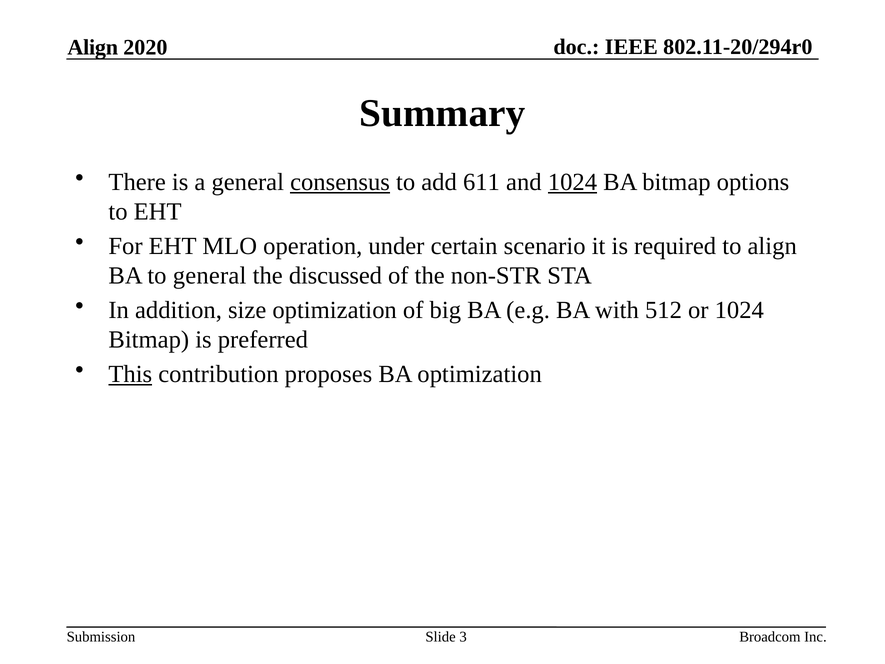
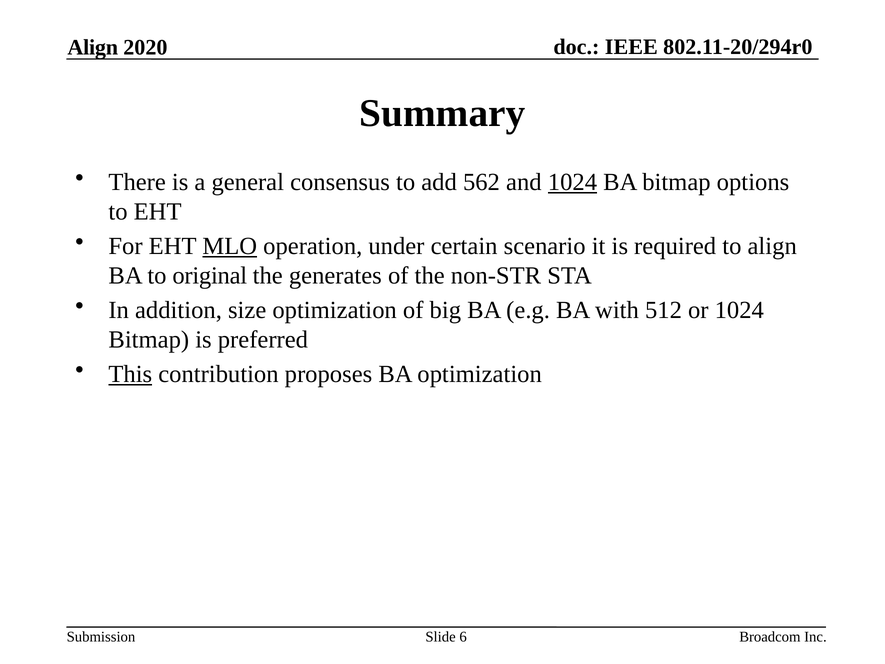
consensus underline: present -> none
611: 611 -> 562
MLO underline: none -> present
to general: general -> original
discussed: discussed -> generates
3: 3 -> 6
